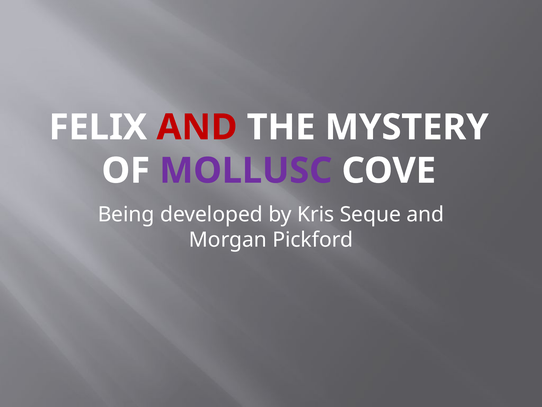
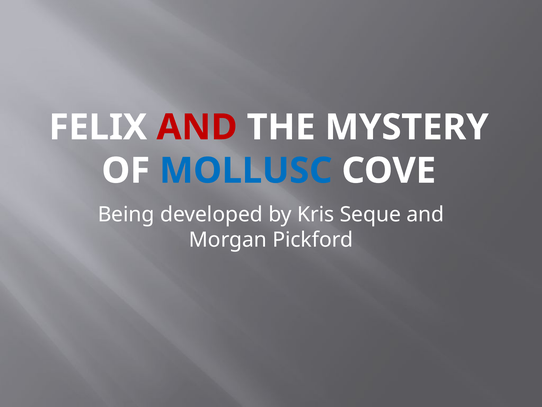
MOLLUSC colour: purple -> blue
